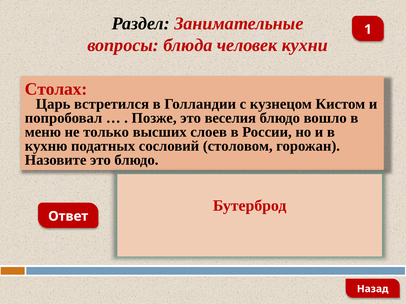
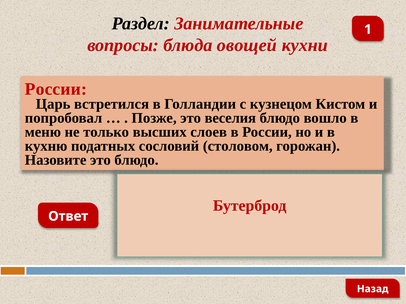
человек: человек -> овощей
Столах at (56, 89): Столах -> России
